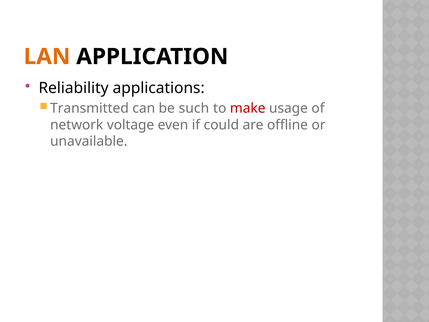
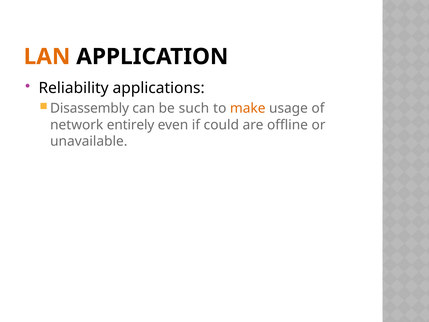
Transmitted: Transmitted -> Disassembly
make colour: red -> orange
voltage: voltage -> entirely
